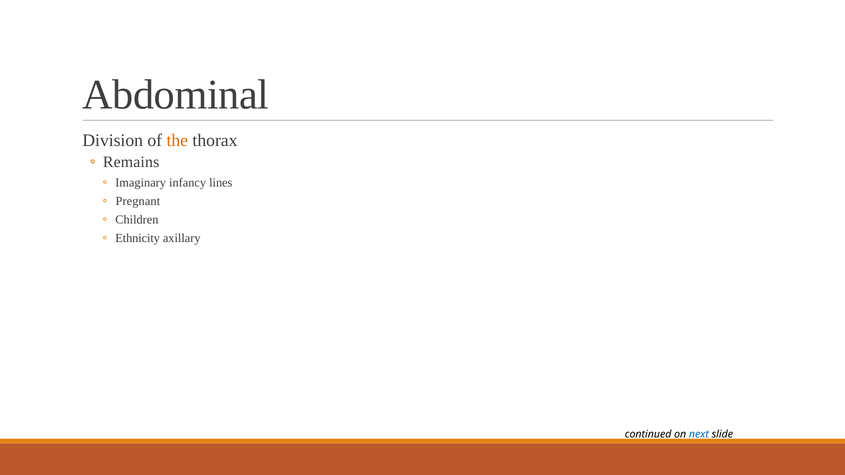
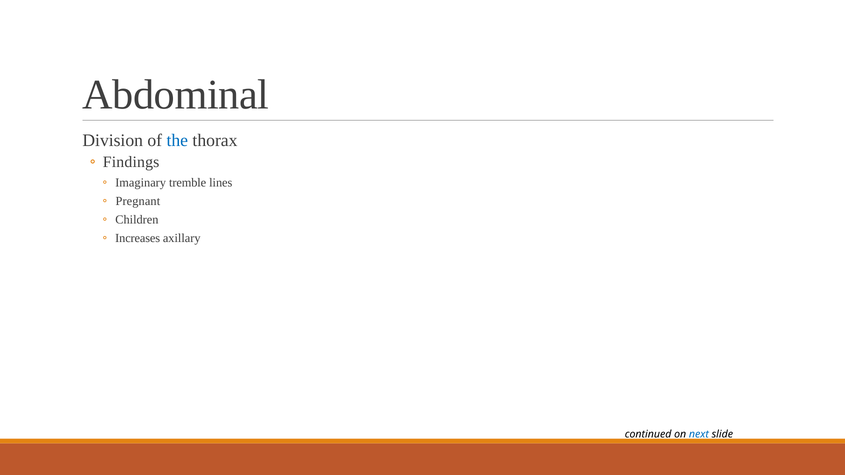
the colour: orange -> blue
Remains: Remains -> Findings
infancy: infancy -> tremble
Ethnicity: Ethnicity -> Increases
